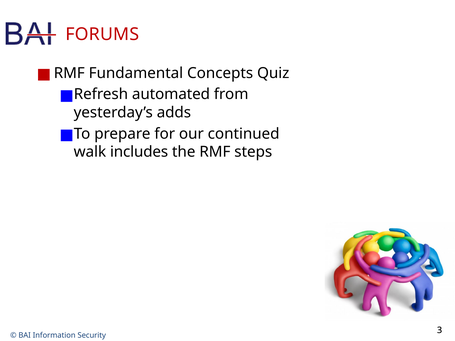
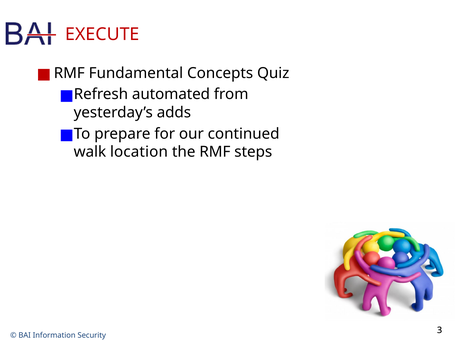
FORUMS: FORUMS -> EXECUTE
includes: includes -> location
